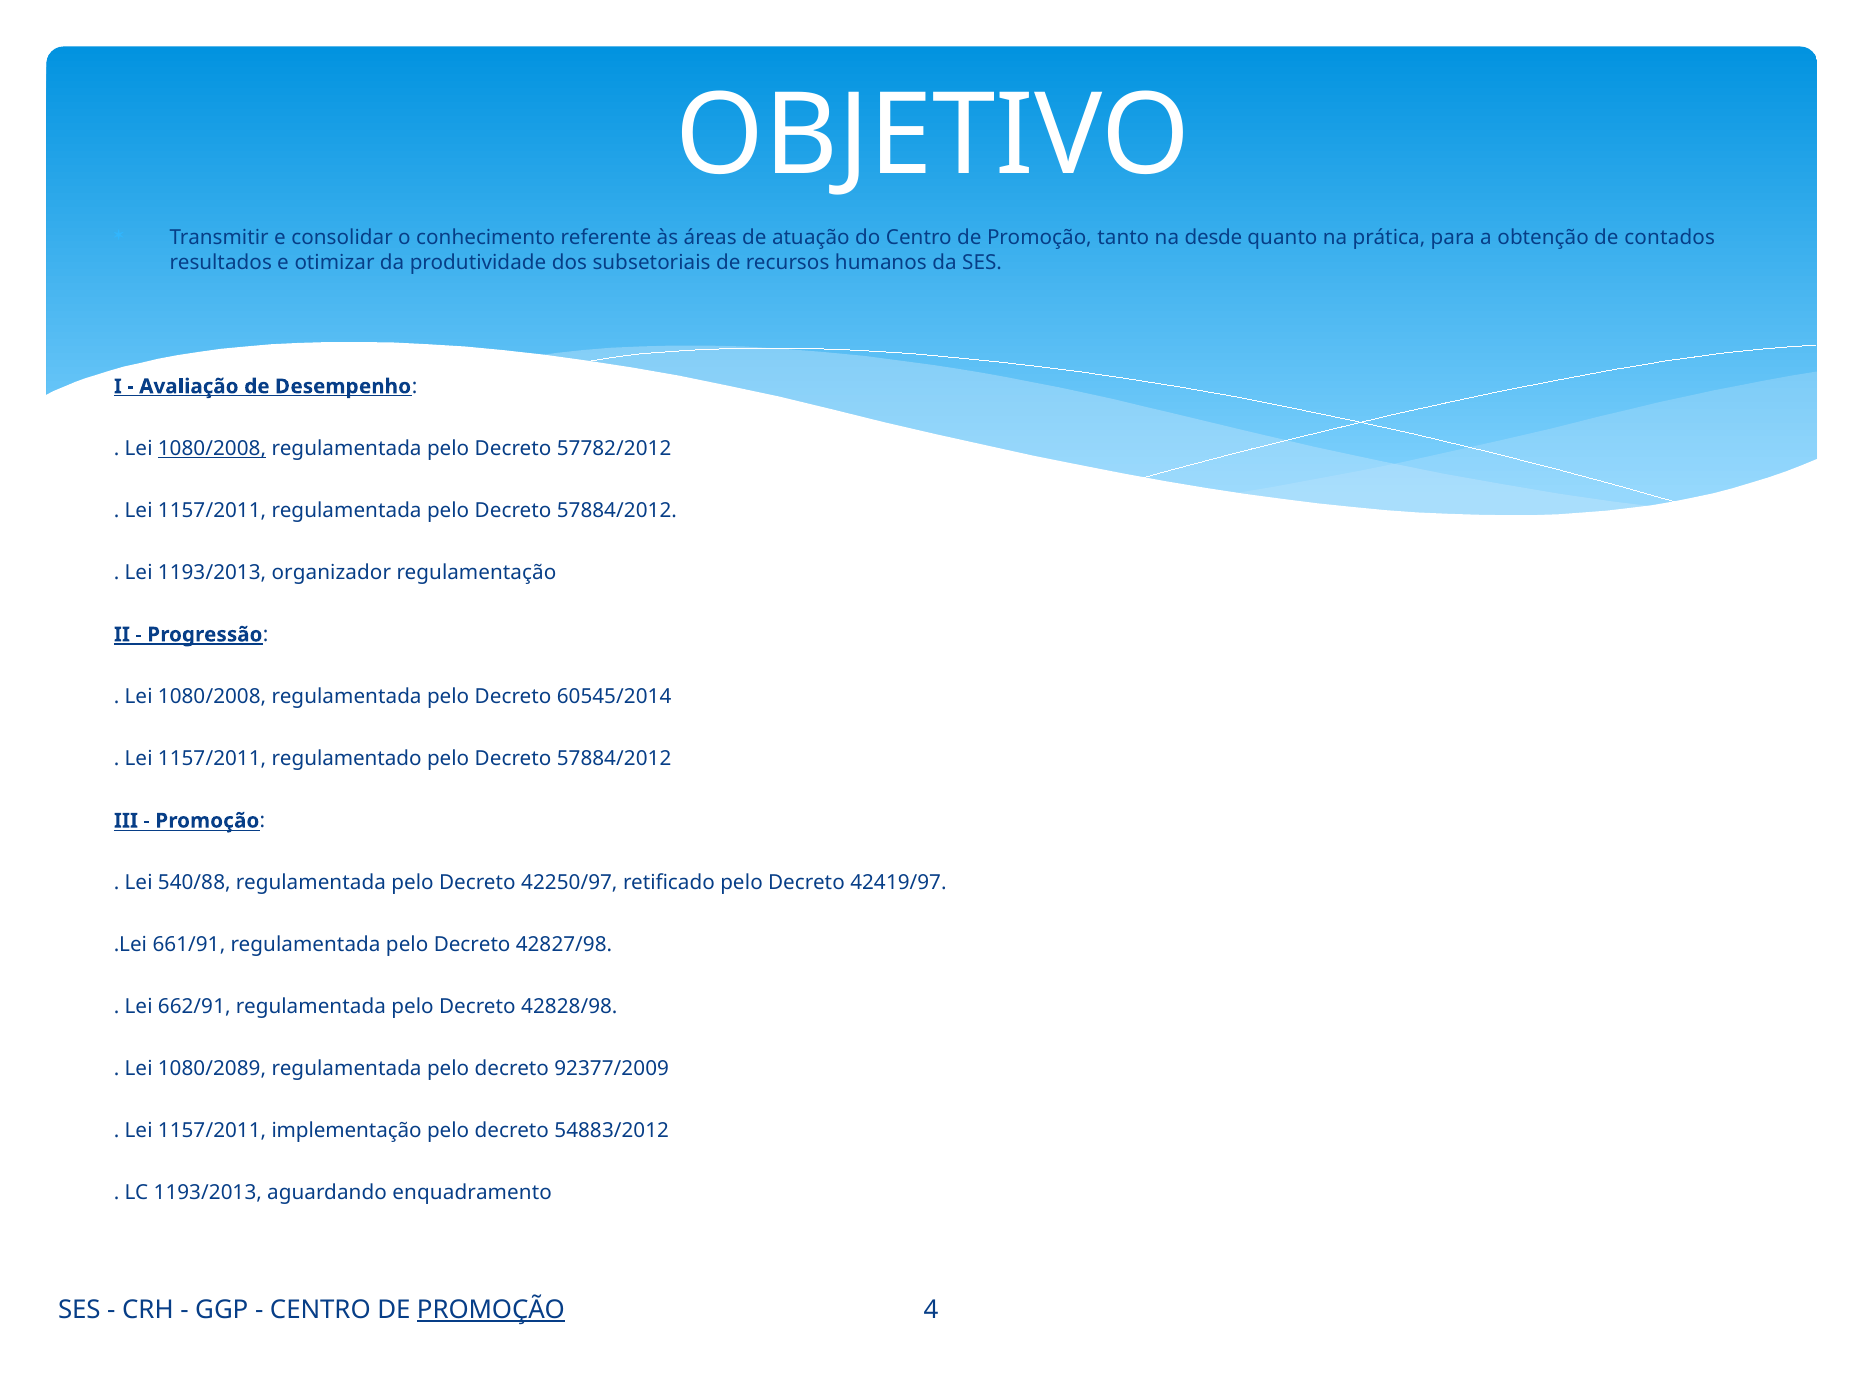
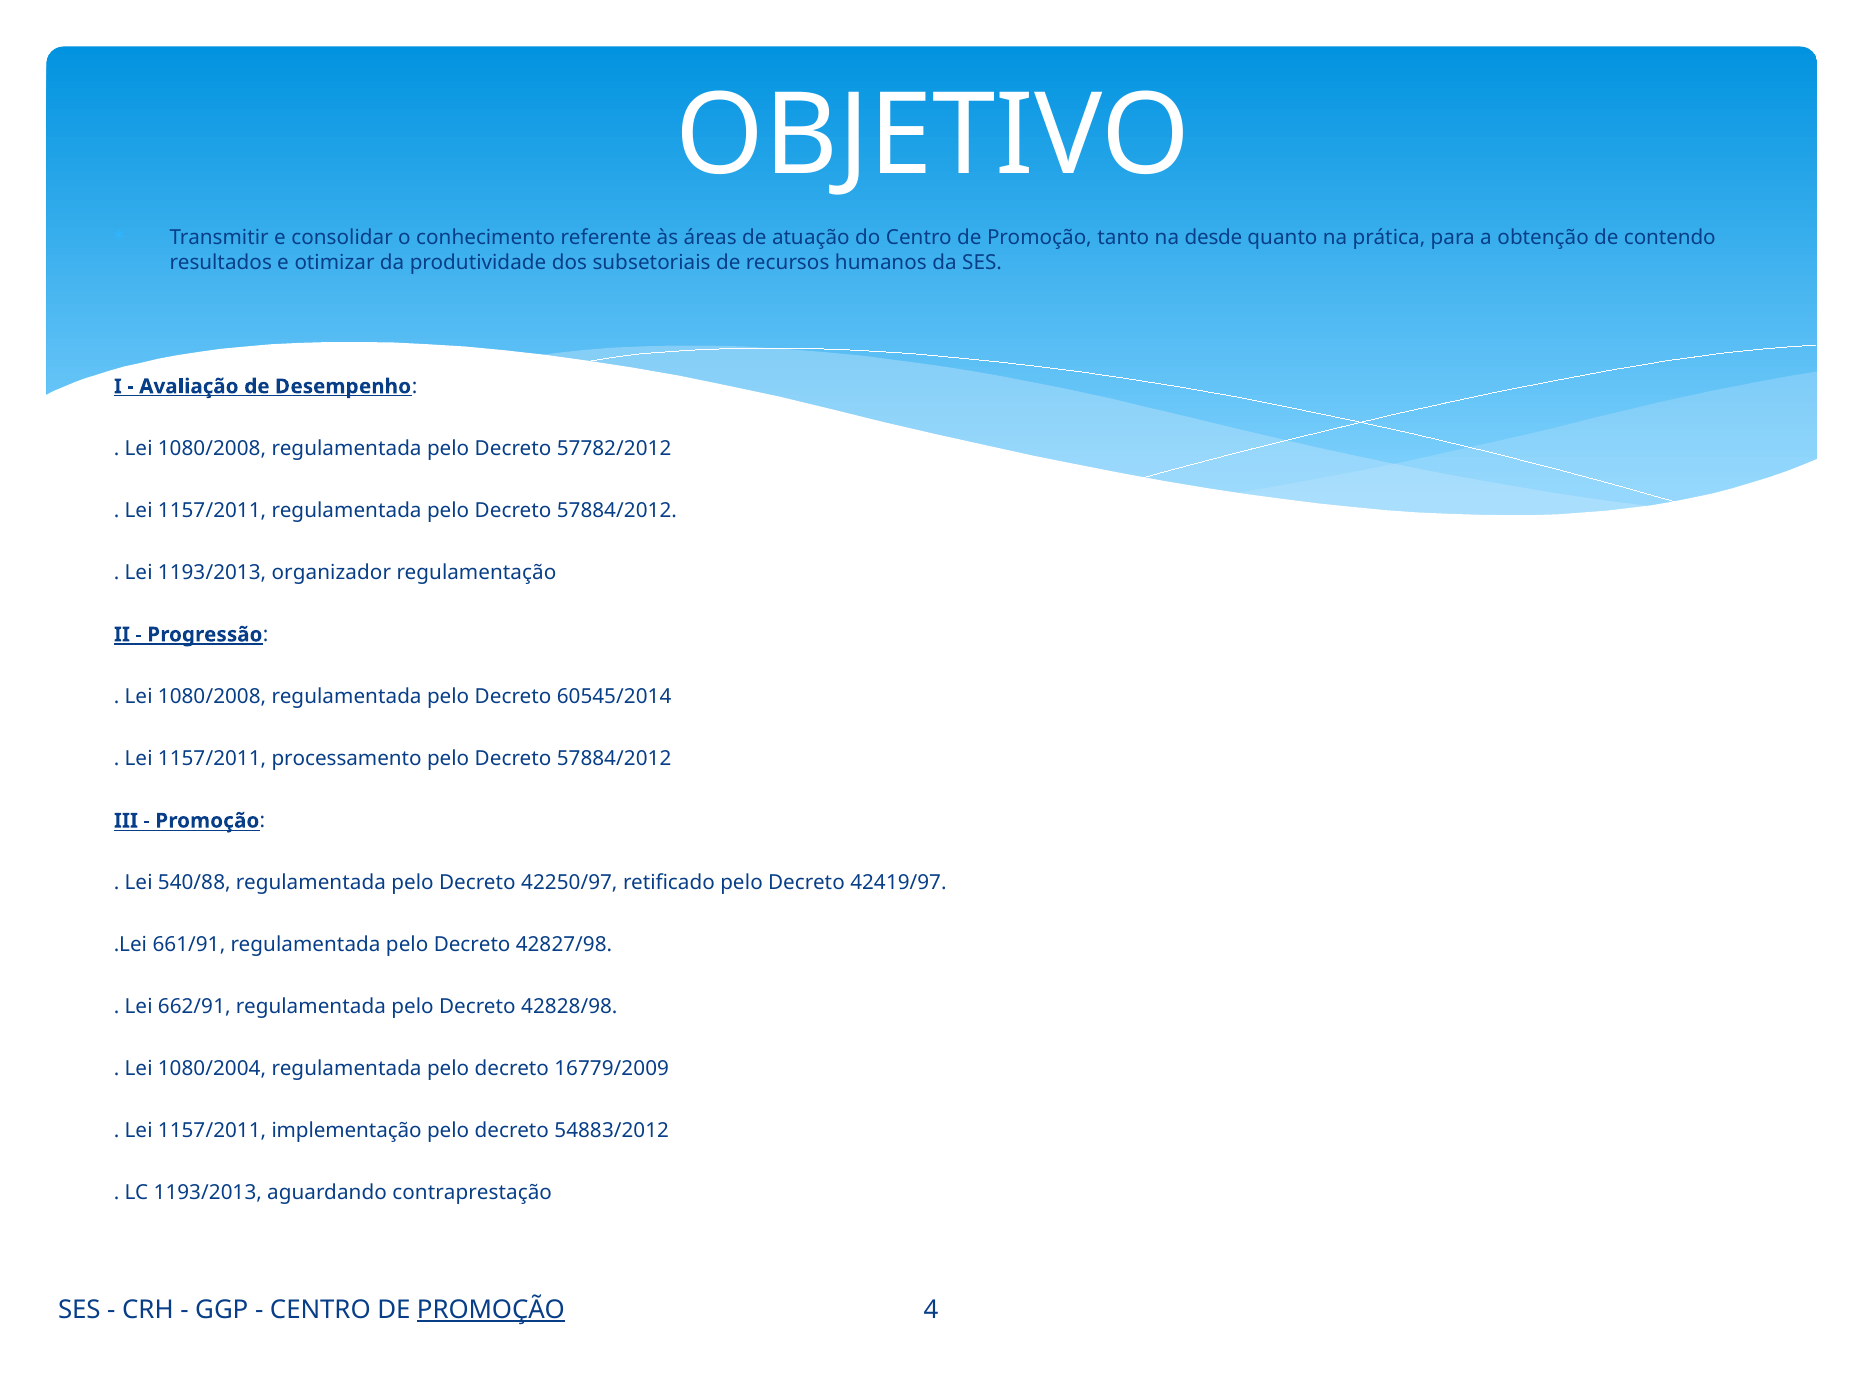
contados: contados -> contendo
1080/2008 at (212, 448) underline: present -> none
regulamentado: regulamentado -> processamento
1080/2089: 1080/2089 -> 1080/2004
92377/2009: 92377/2009 -> 16779/2009
enquadramento: enquadramento -> contraprestação
